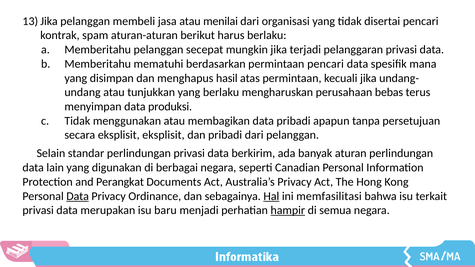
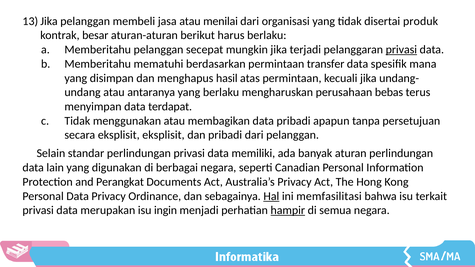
disertai pencari: pencari -> produk
spam: spam -> besar
privasi at (401, 50) underline: none -> present
permintaan pencari: pencari -> transfer
tunjukkan: tunjukkan -> antaranya
produksi: produksi -> terdapat
berkirim: berkirim -> memiliki
Data at (78, 196) underline: present -> none
baru: baru -> ingin
